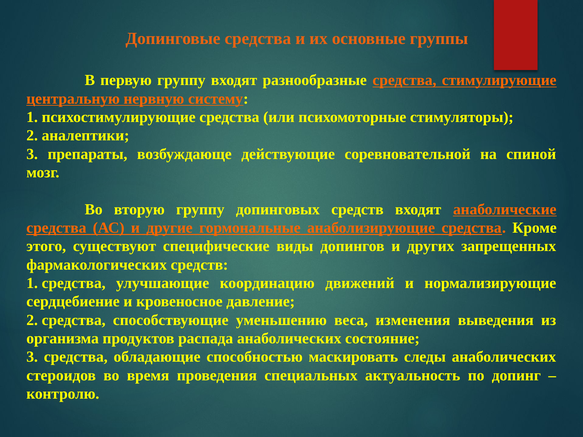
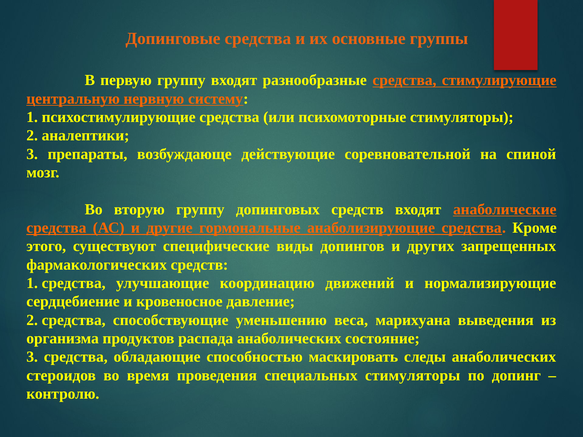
изменения: изменения -> марихуана
специальных актуальность: актуальность -> стимуляторы
